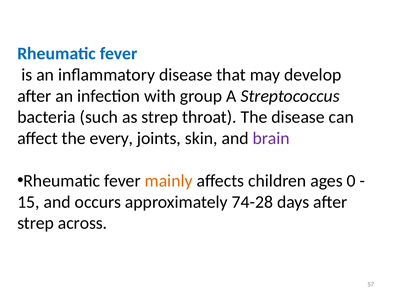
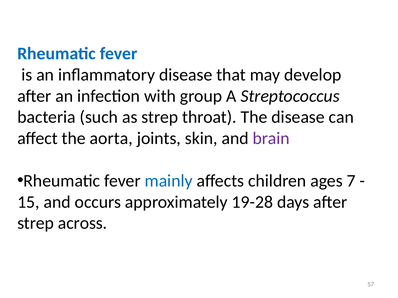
every: every -> aorta
mainly colour: orange -> blue
0: 0 -> 7
74-28: 74-28 -> 19-28
